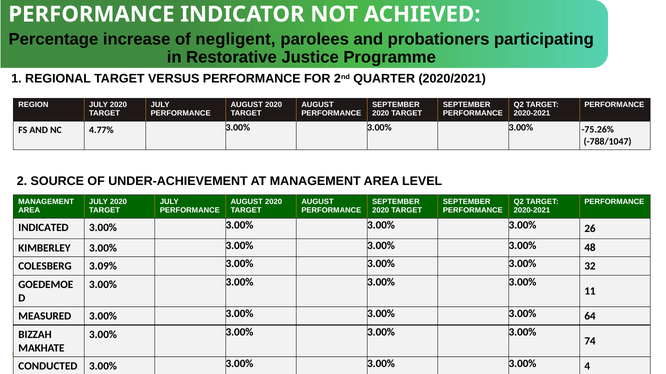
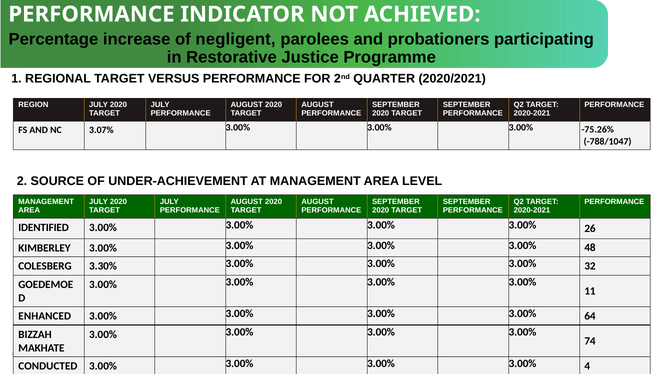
4.77%: 4.77% -> 3.07%
INDICATED: INDICATED -> IDENTIFIED
3.09%: 3.09% -> 3.30%
MEASURED: MEASURED -> ENHANCED
